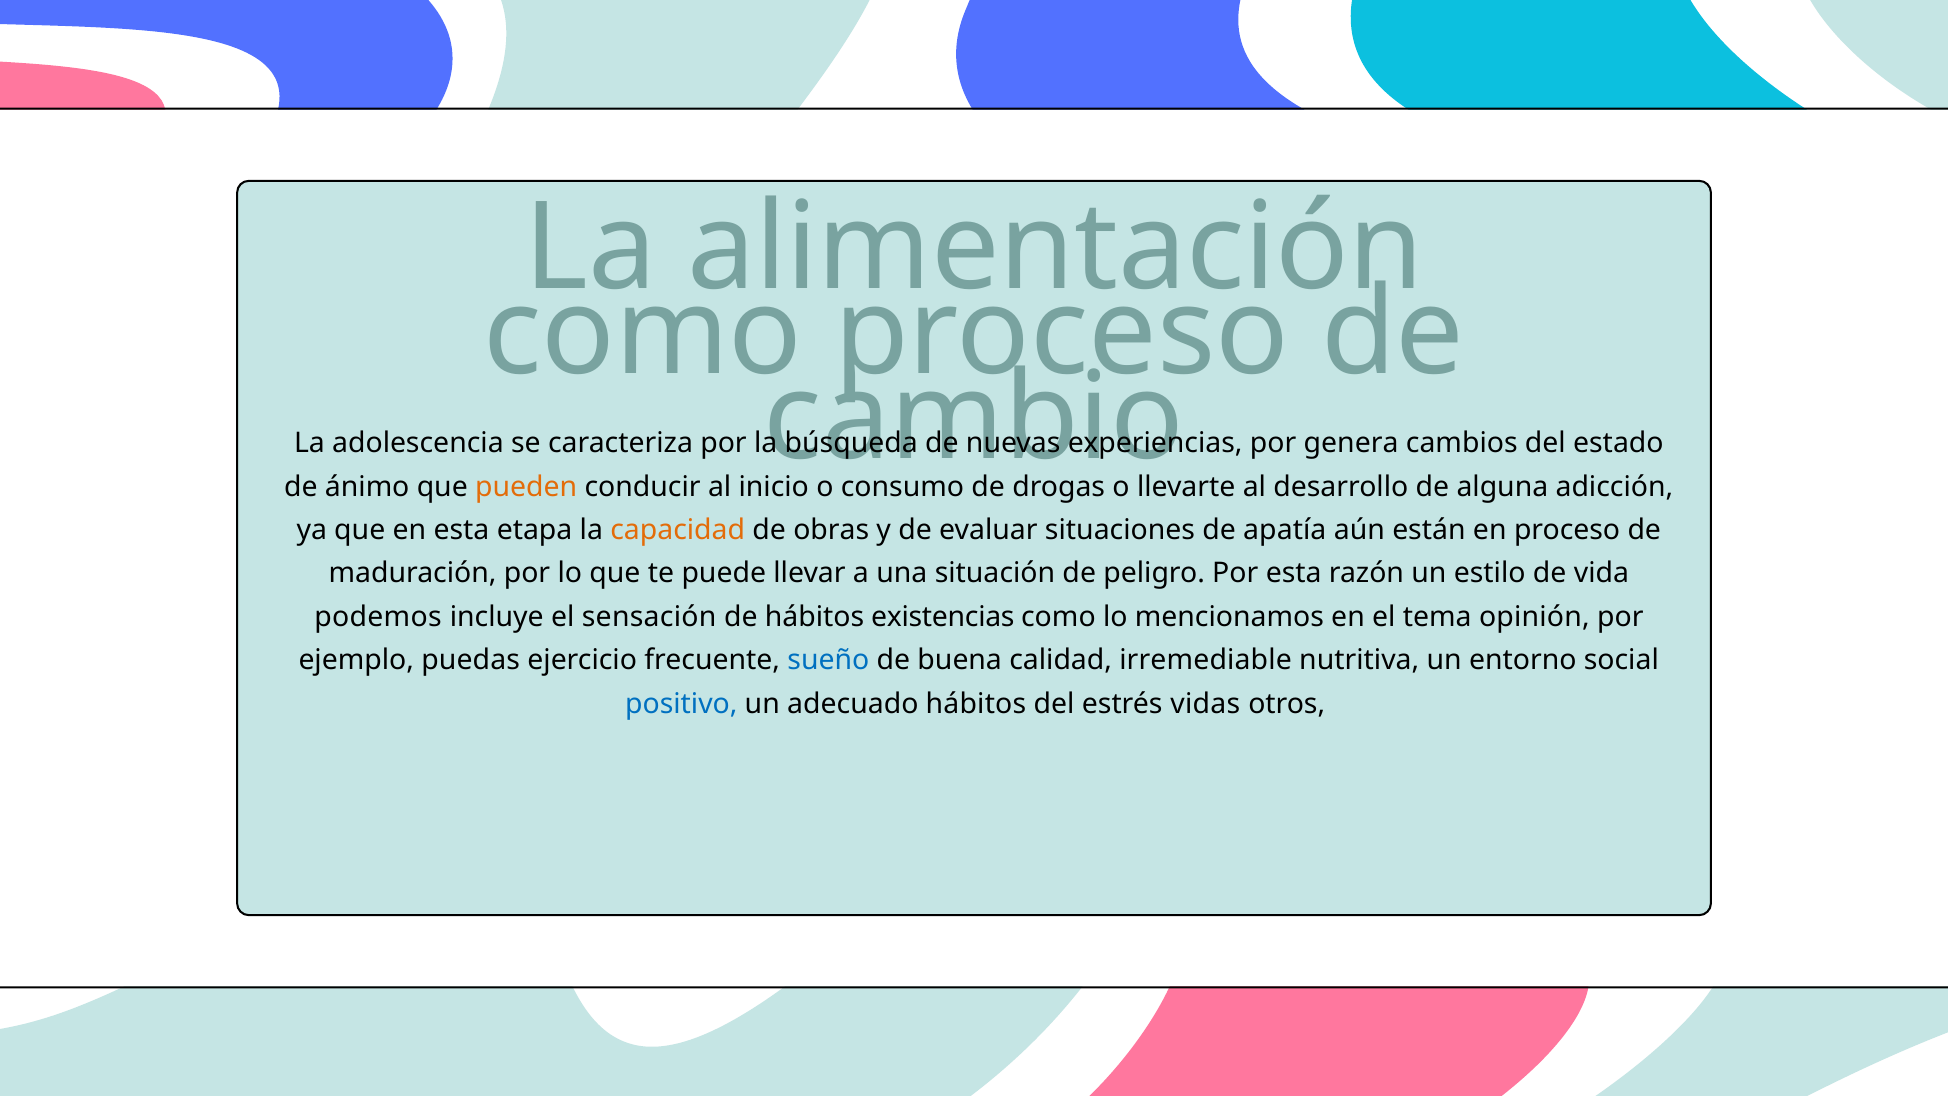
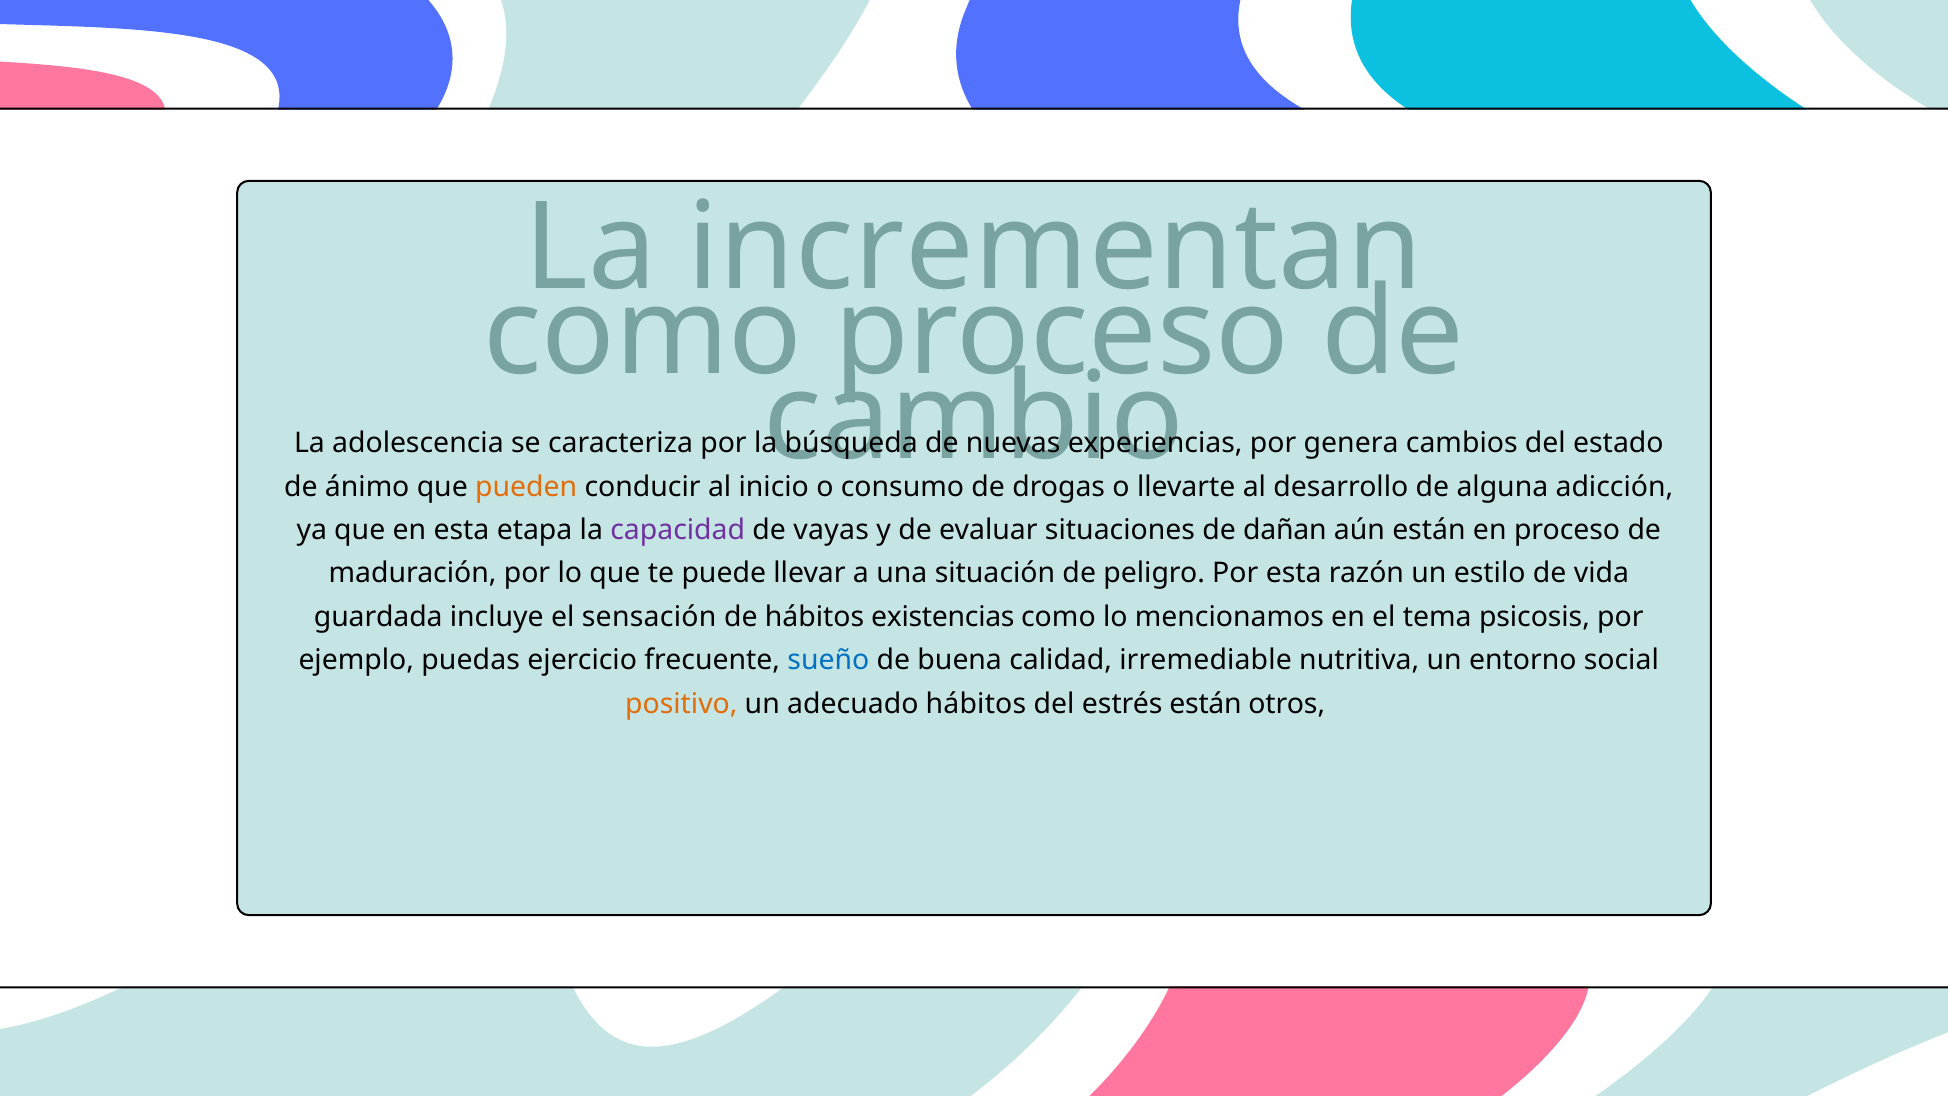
alimentación: alimentación -> incrementan
capacidad colour: orange -> purple
obras: obras -> vayas
apatía: apatía -> dañan
podemos: podemos -> guardada
opinión: opinión -> psicosis
positivo colour: blue -> orange
estrés vidas: vidas -> están
